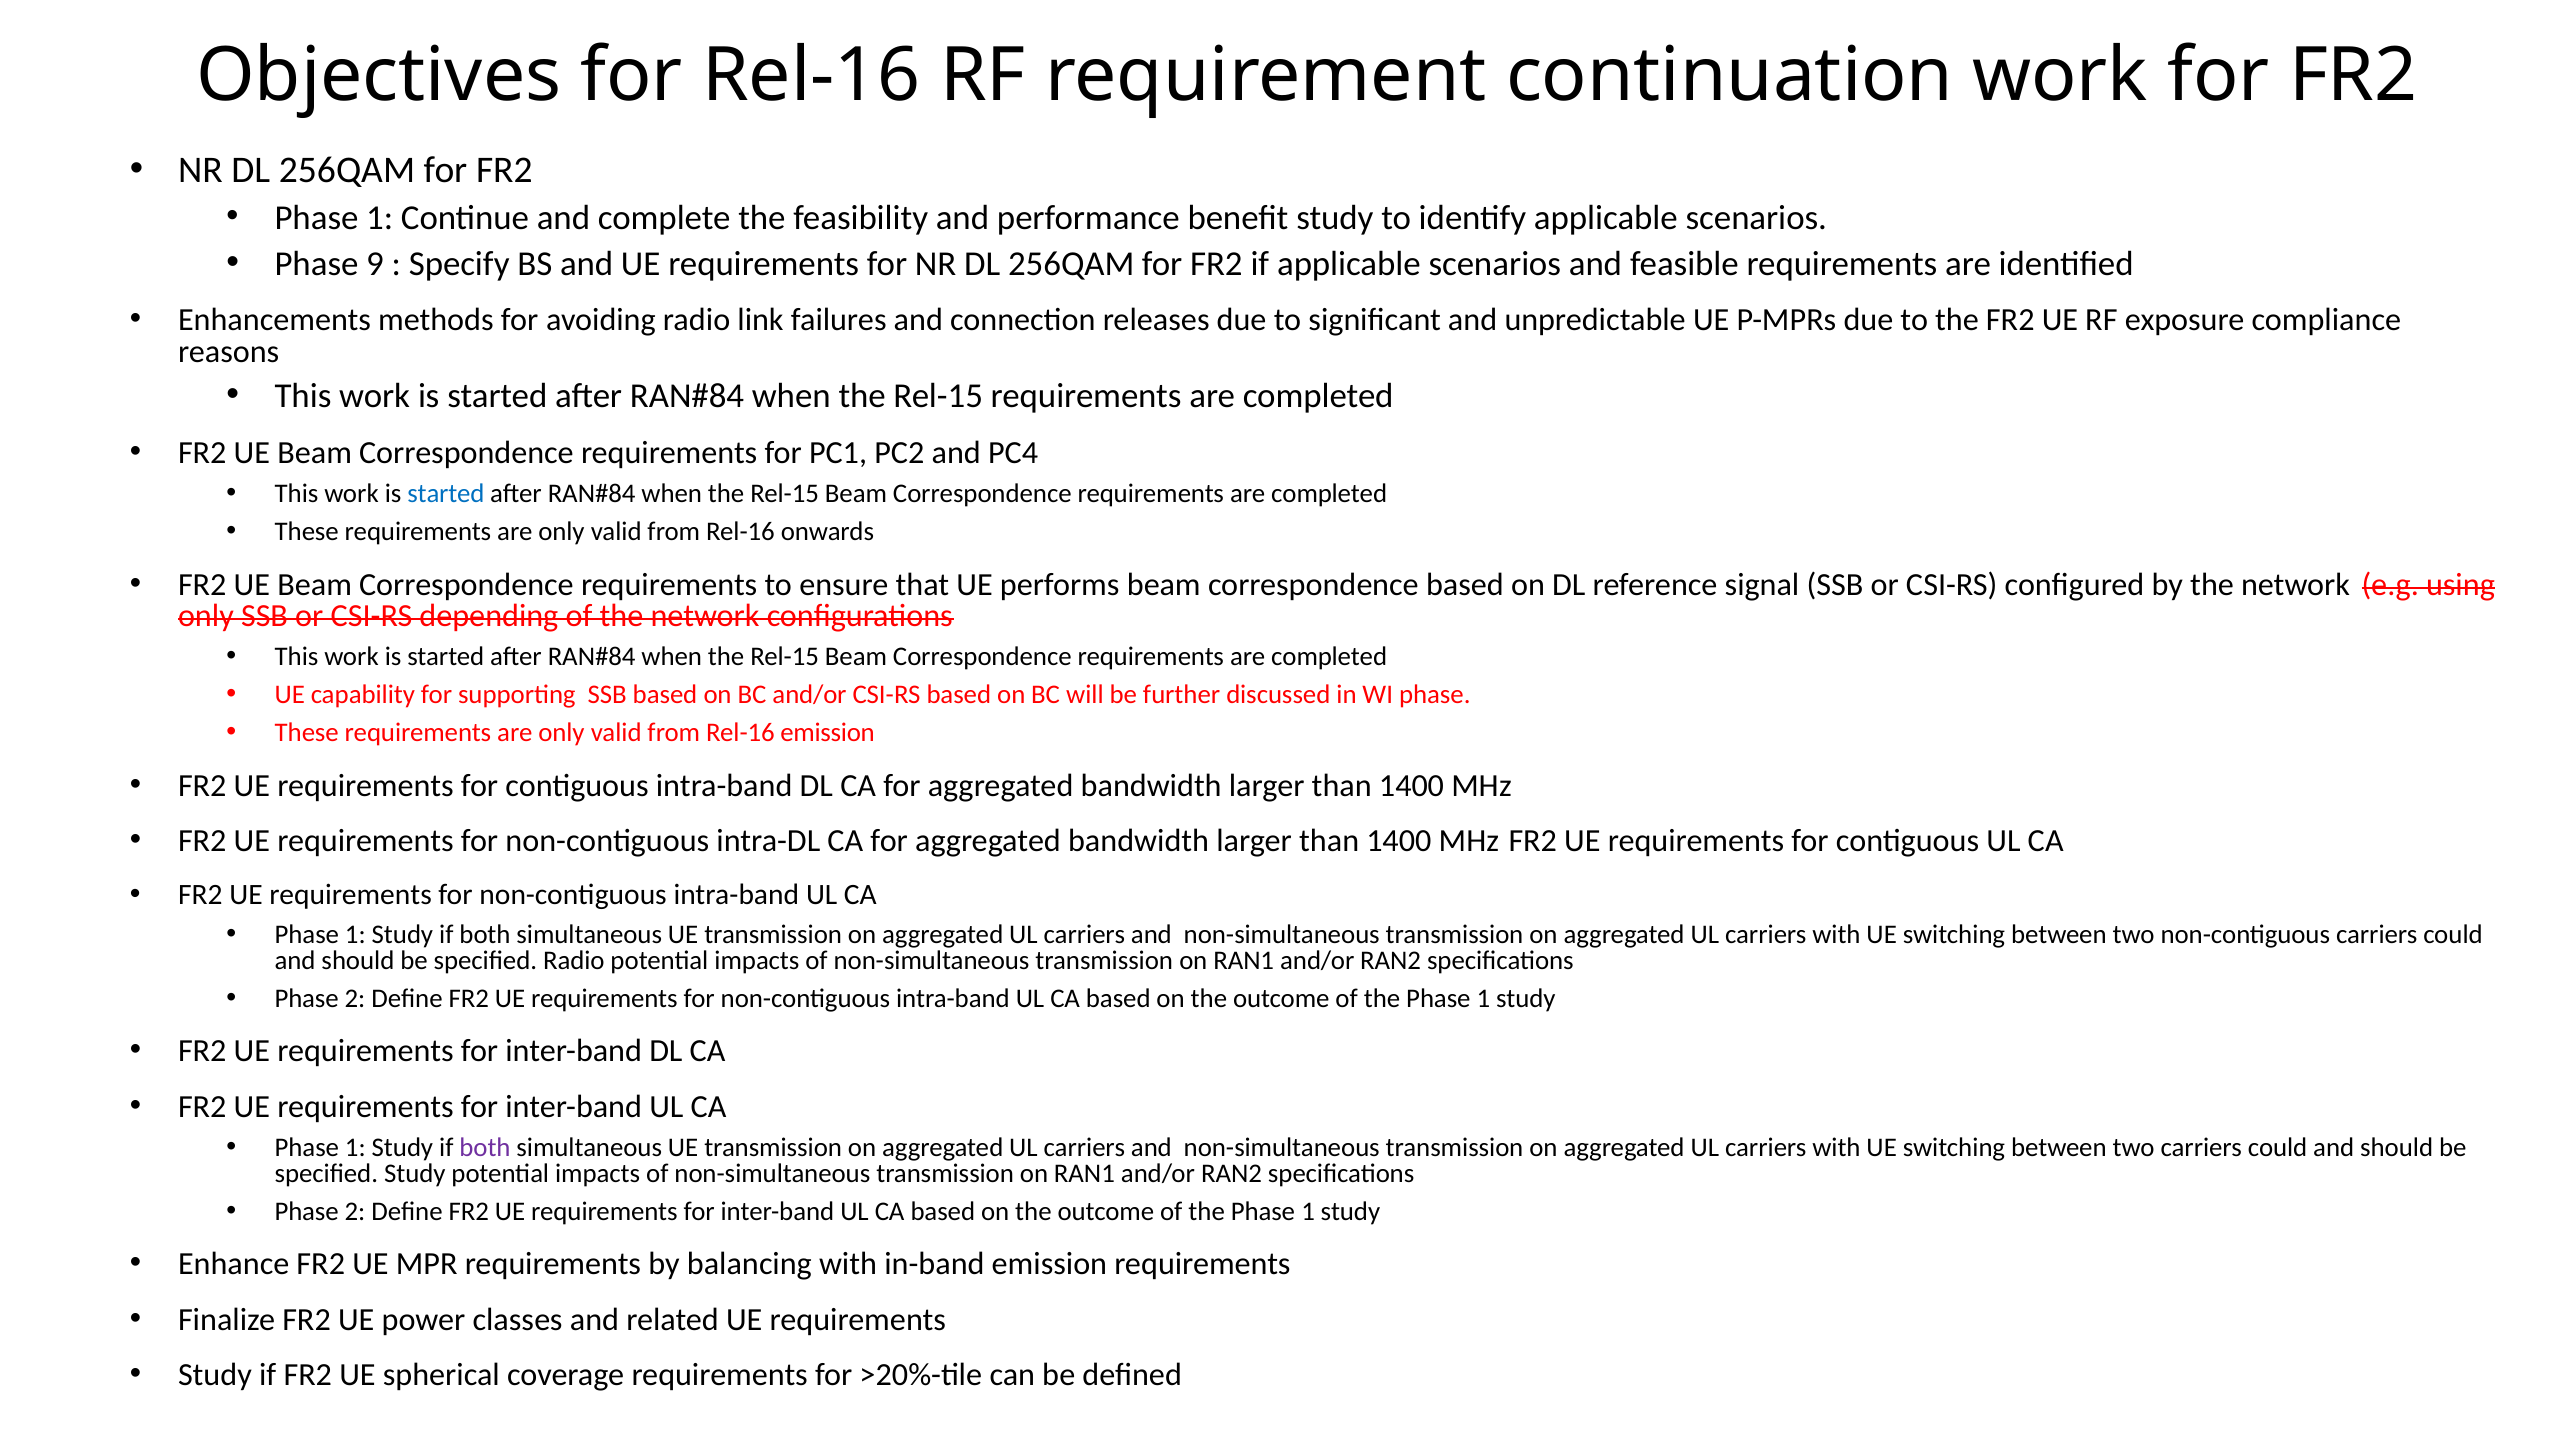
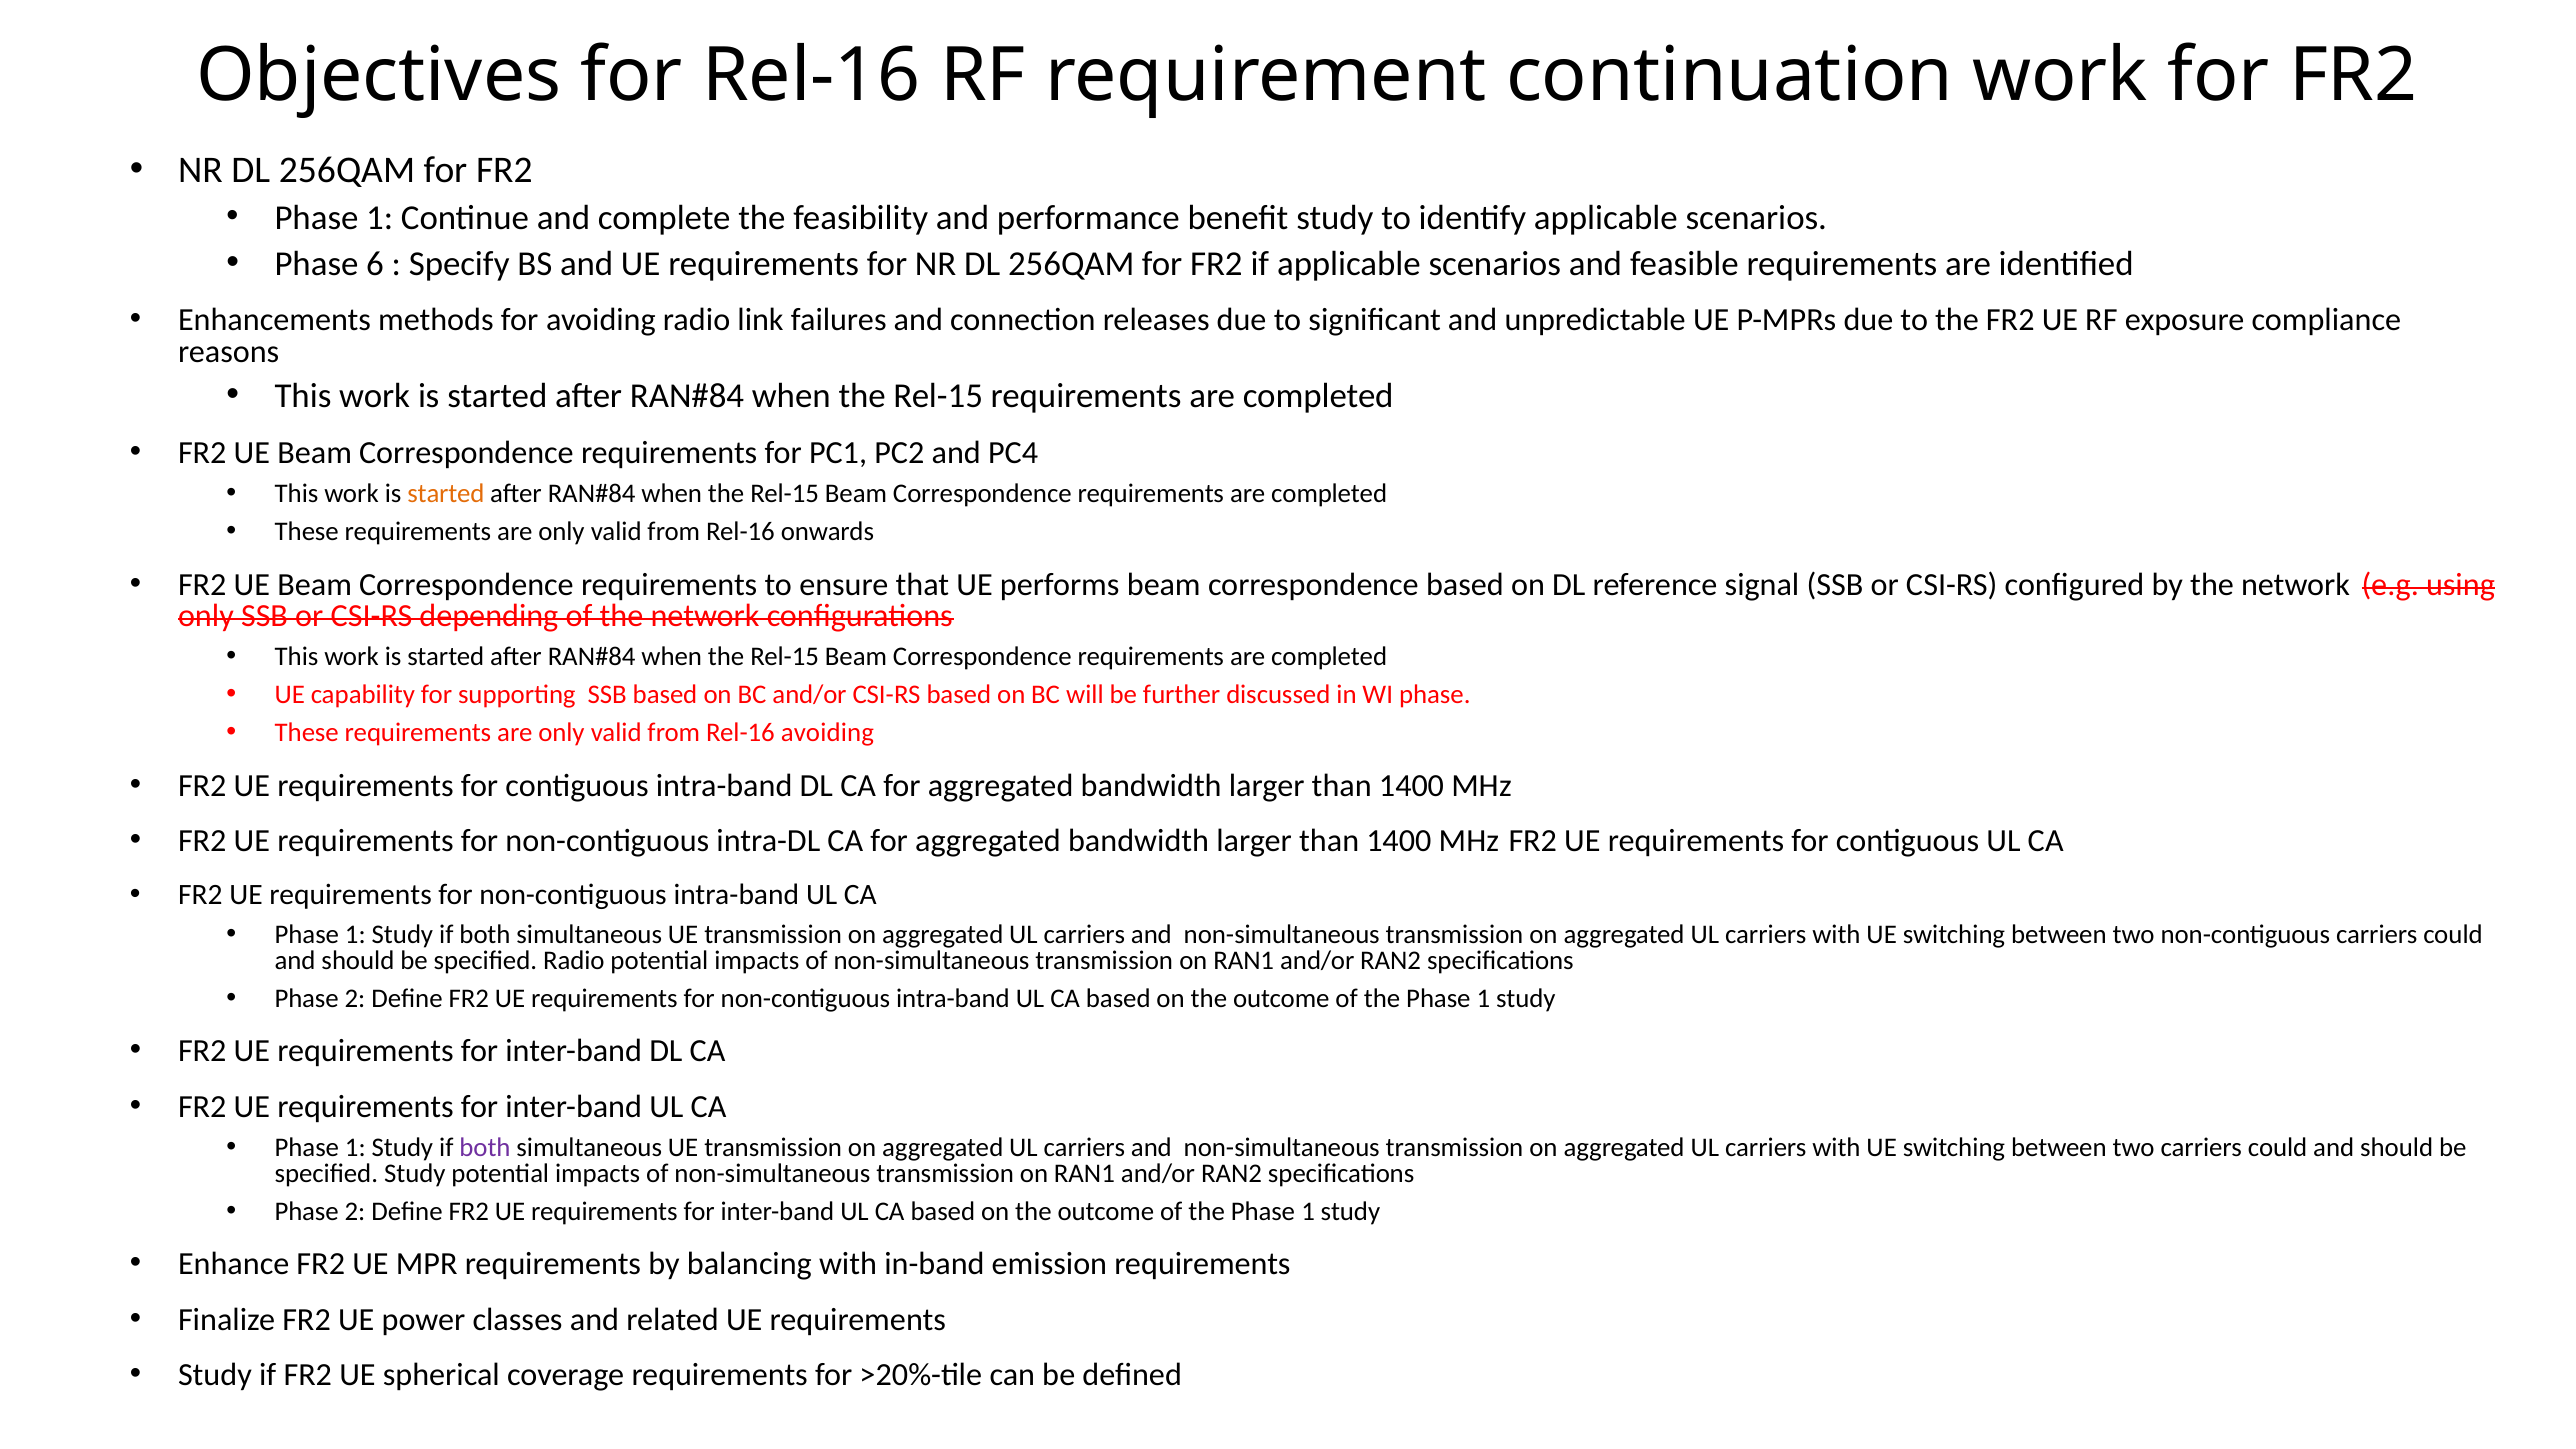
9: 9 -> 6
started at (446, 494) colour: blue -> orange
Rel-16 emission: emission -> avoiding
